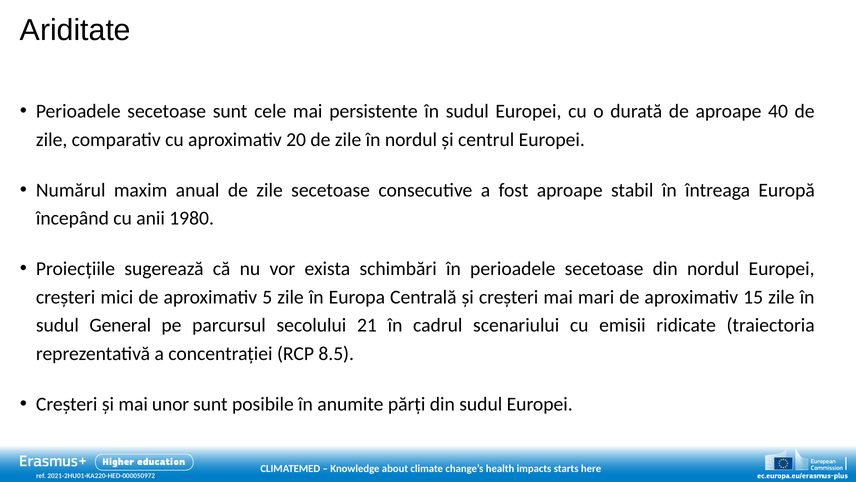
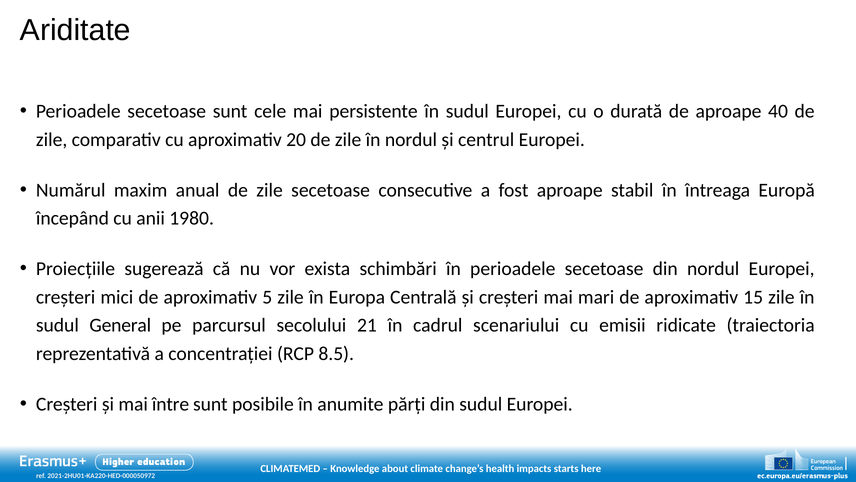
unor: unor -> între
